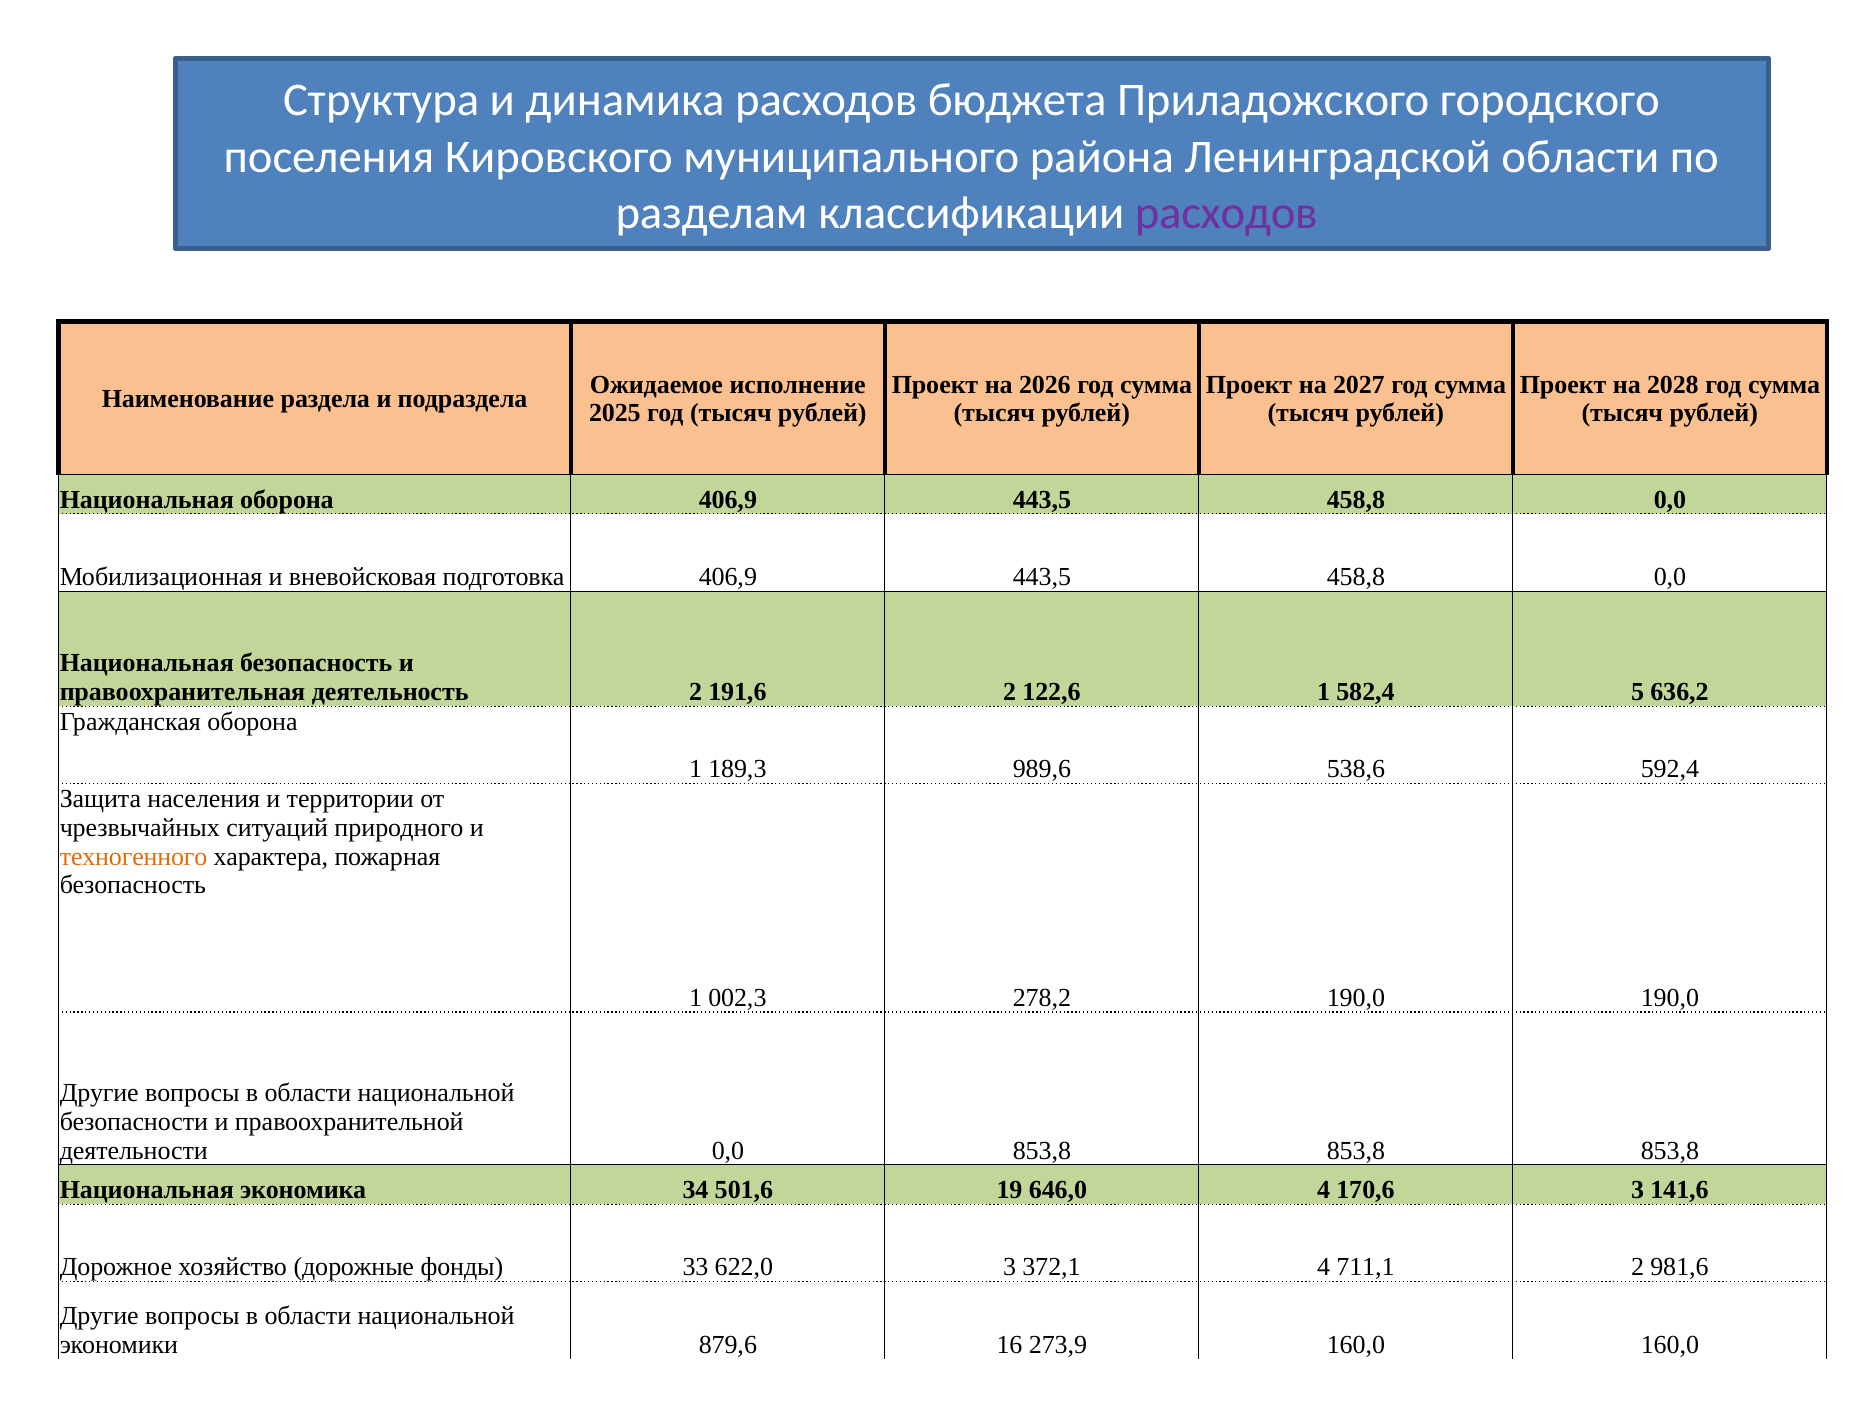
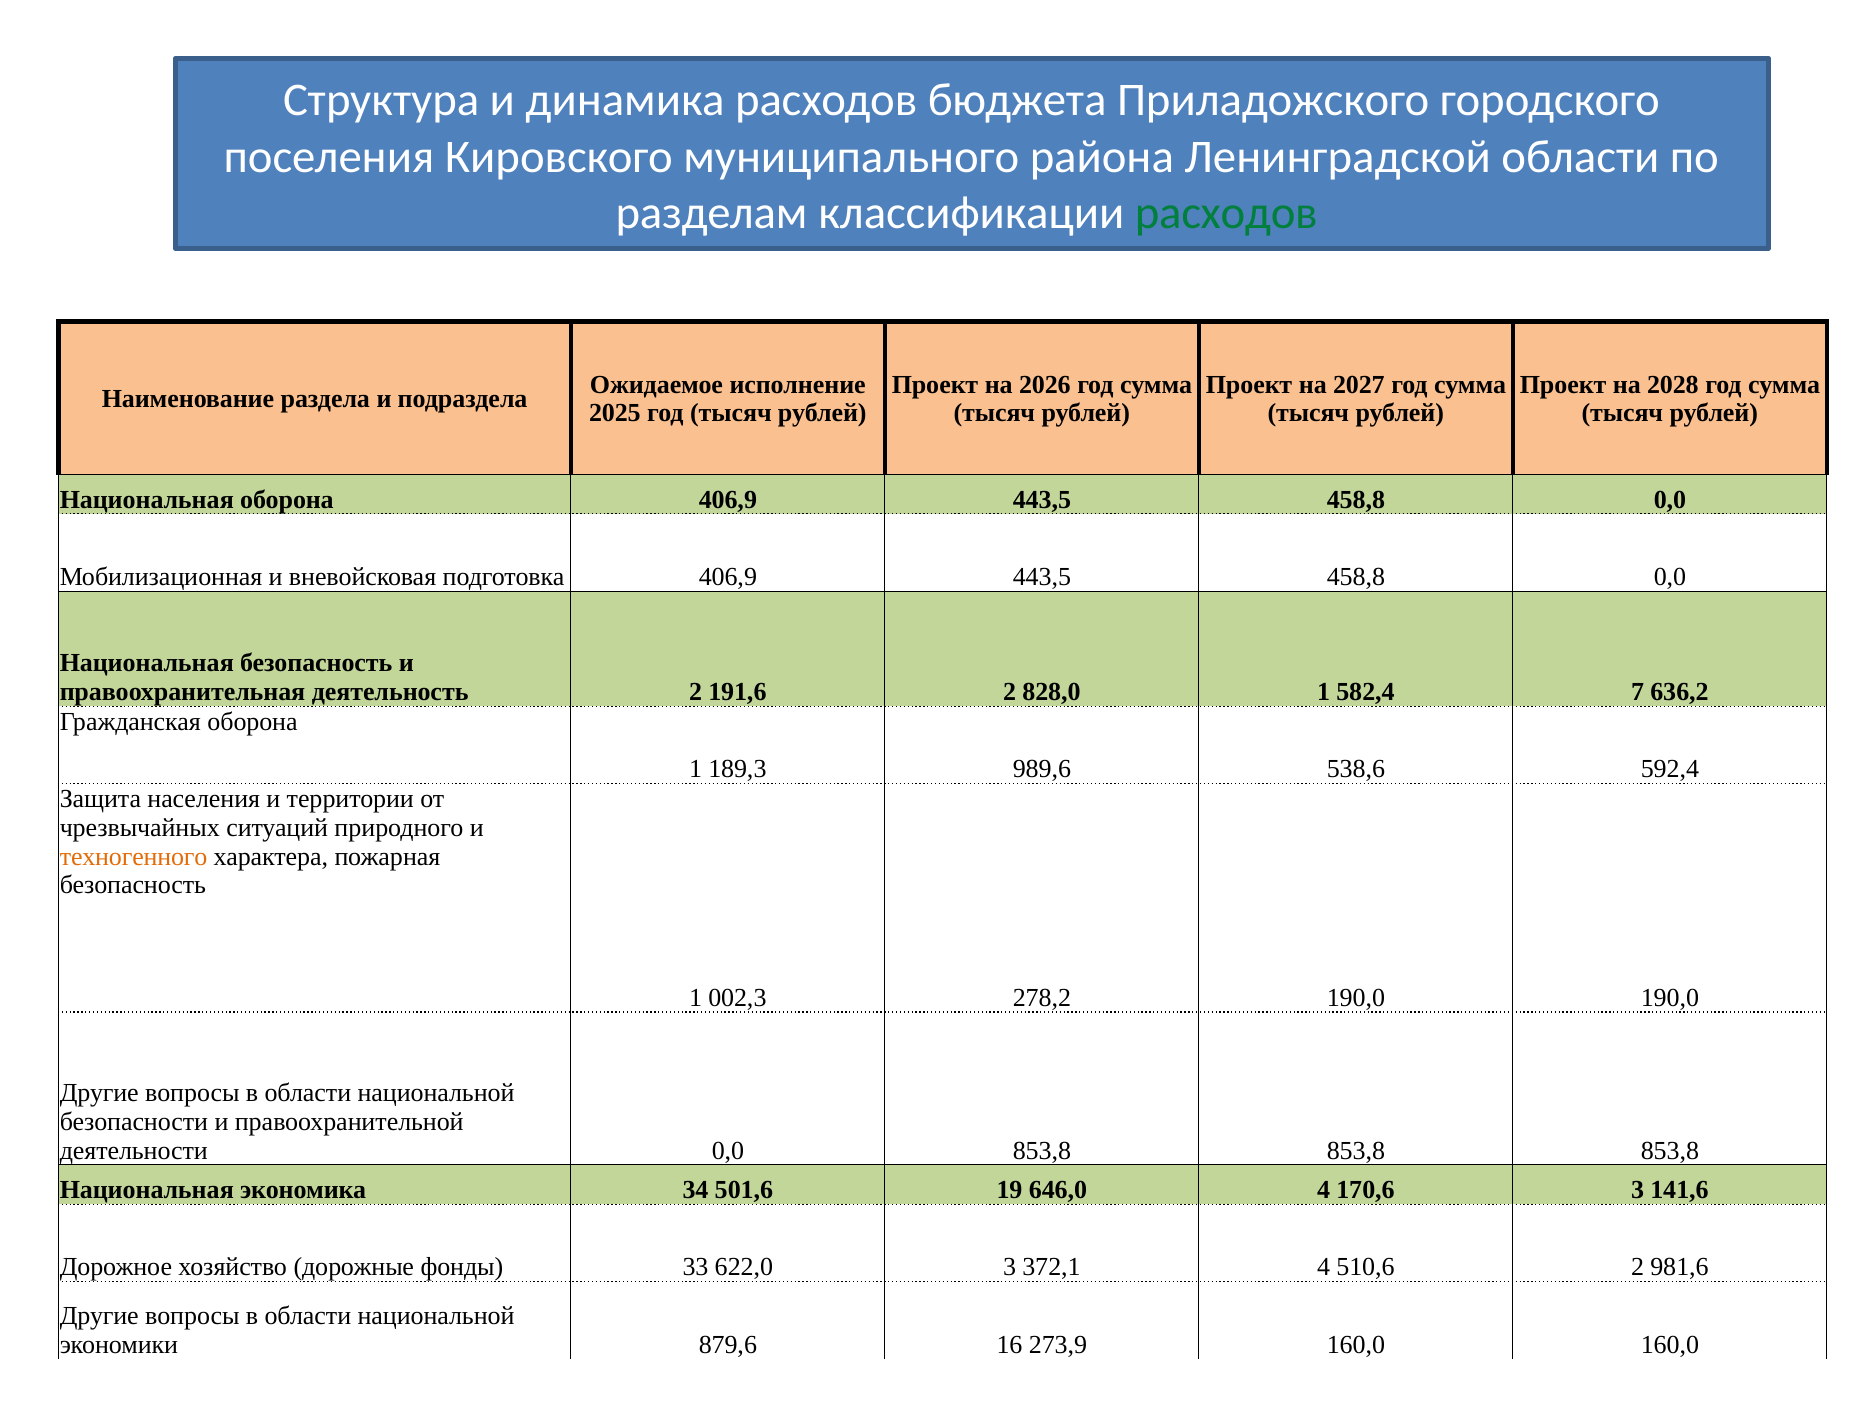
расходов at (1226, 213) colour: purple -> green
122,6: 122,6 -> 828,0
5: 5 -> 7
711,1: 711,1 -> 510,6
